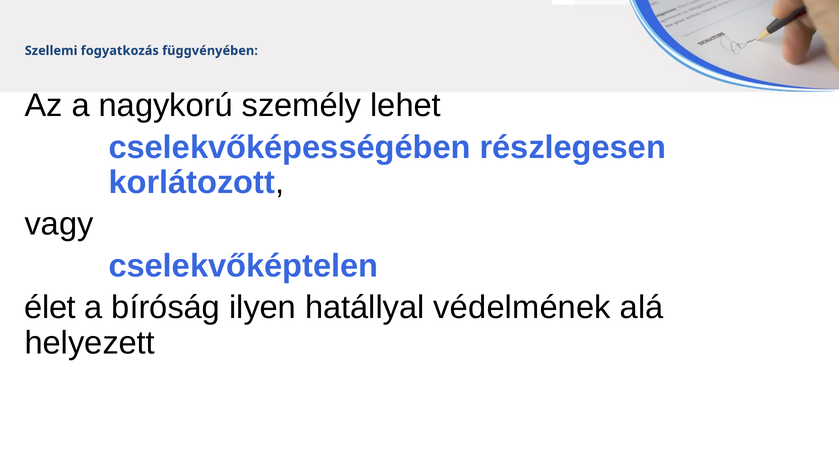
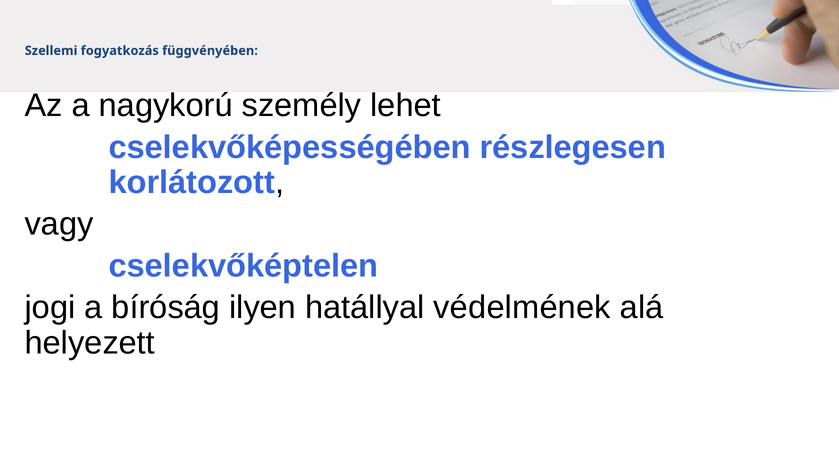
élet: élet -> jogi
